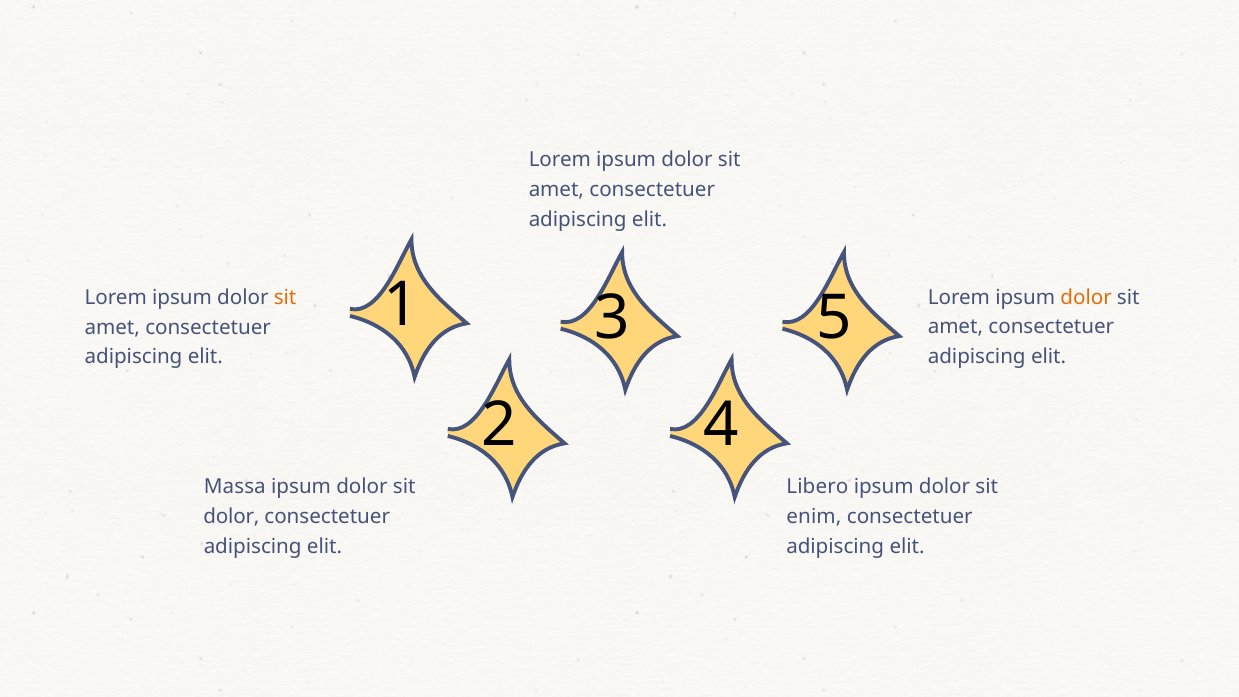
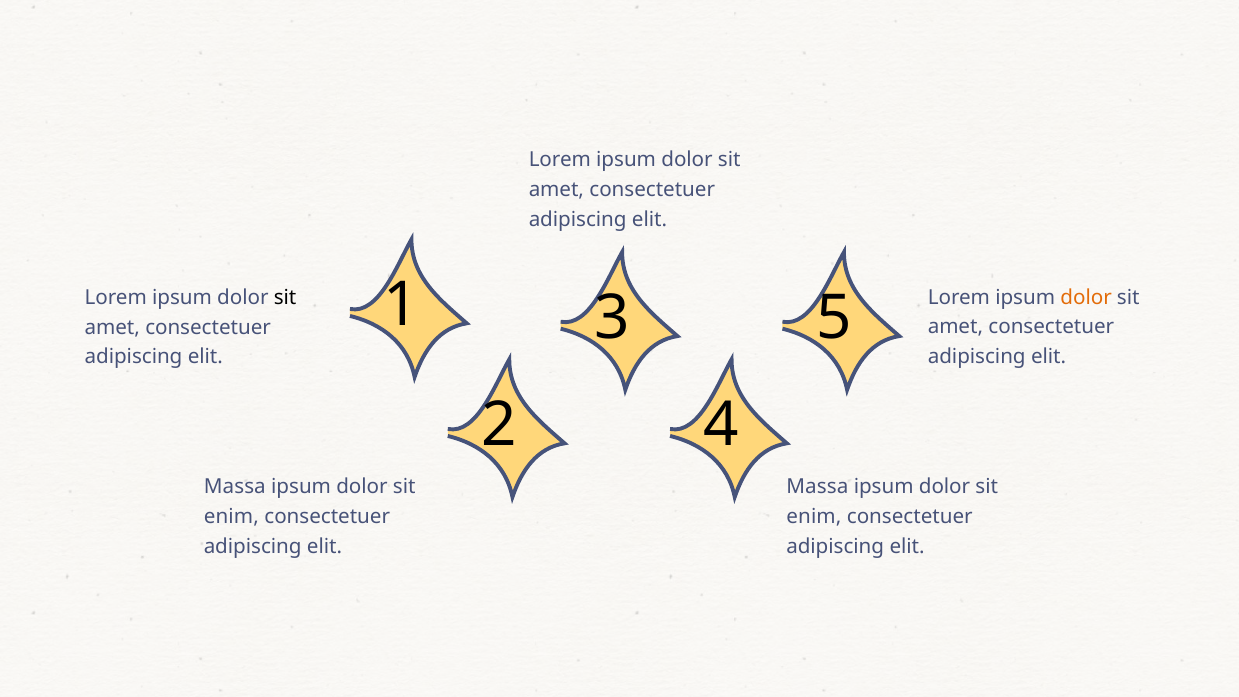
sit at (285, 297) colour: orange -> black
Libero at (817, 487): Libero -> Massa
dolor at (231, 516): dolor -> enim
